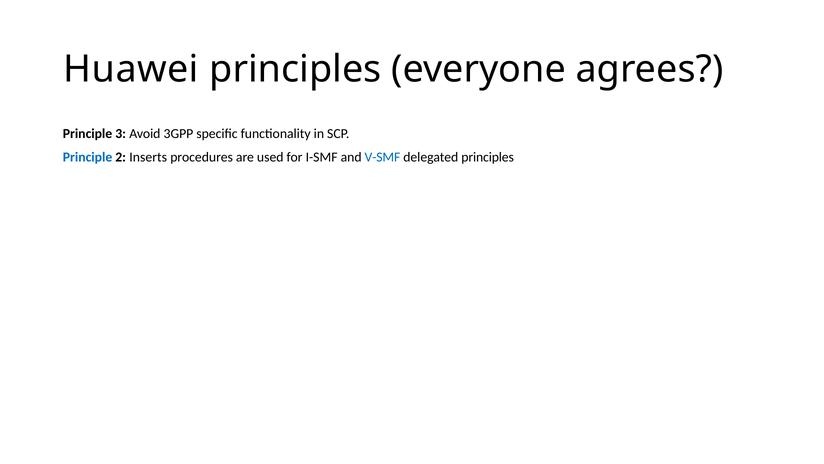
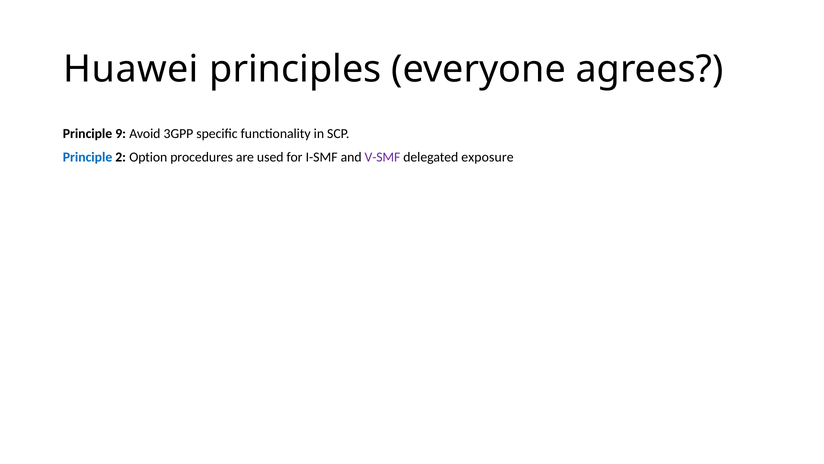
3: 3 -> 9
Inserts: Inserts -> Option
V-SMF colour: blue -> purple
delegated principles: principles -> exposure
